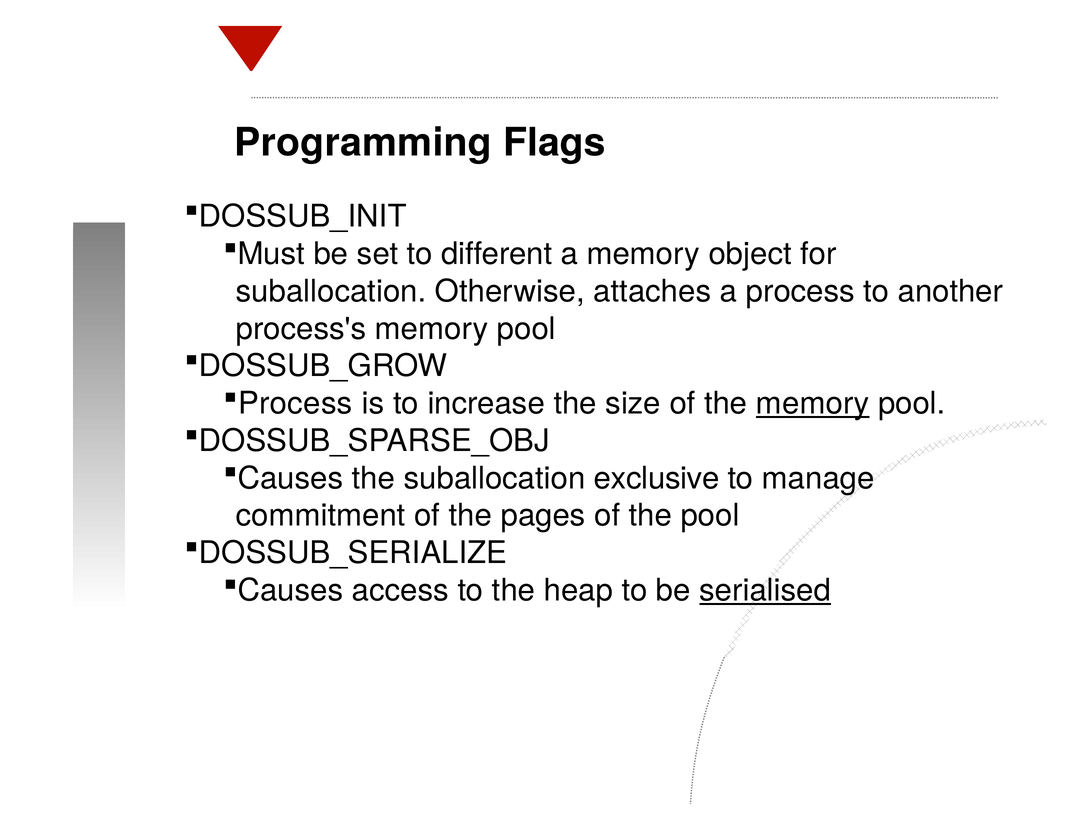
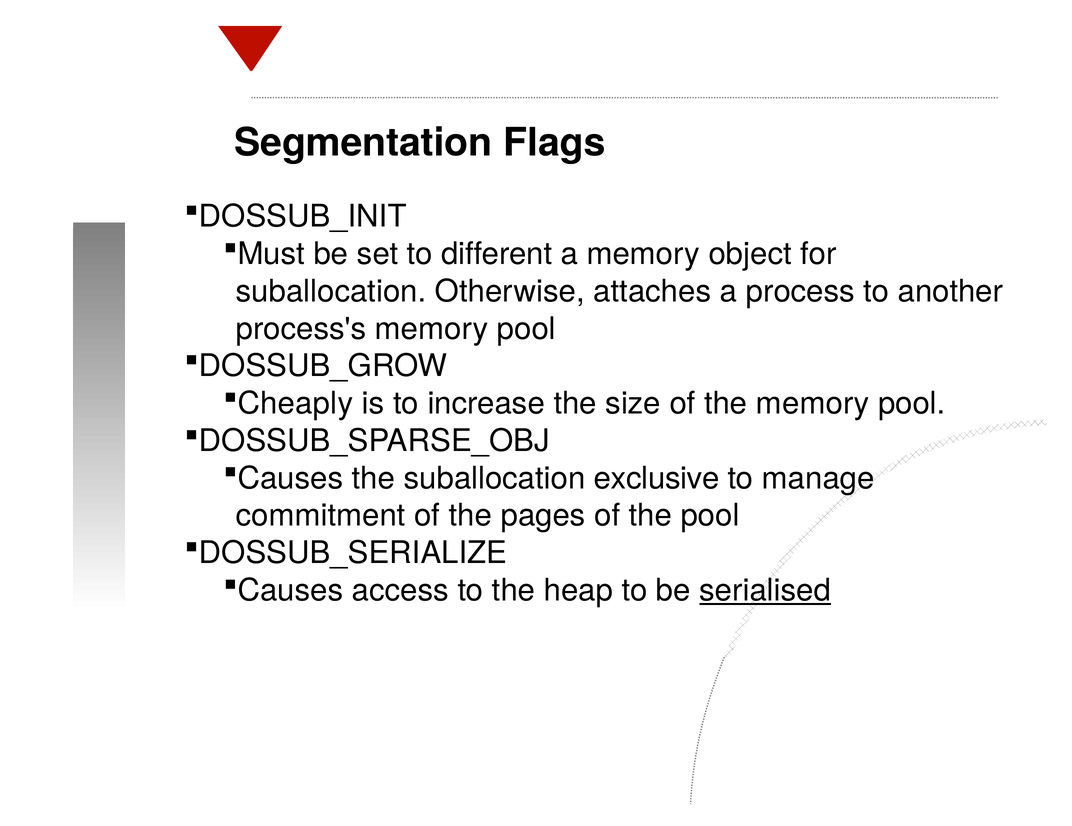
Programming: Programming -> Segmentation
Process at (295, 404): Process -> Cheaply
memory at (813, 404) underline: present -> none
